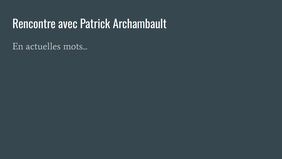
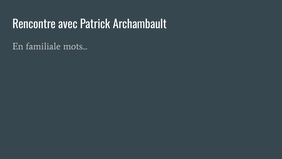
actuelles: actuelles -> familiale
